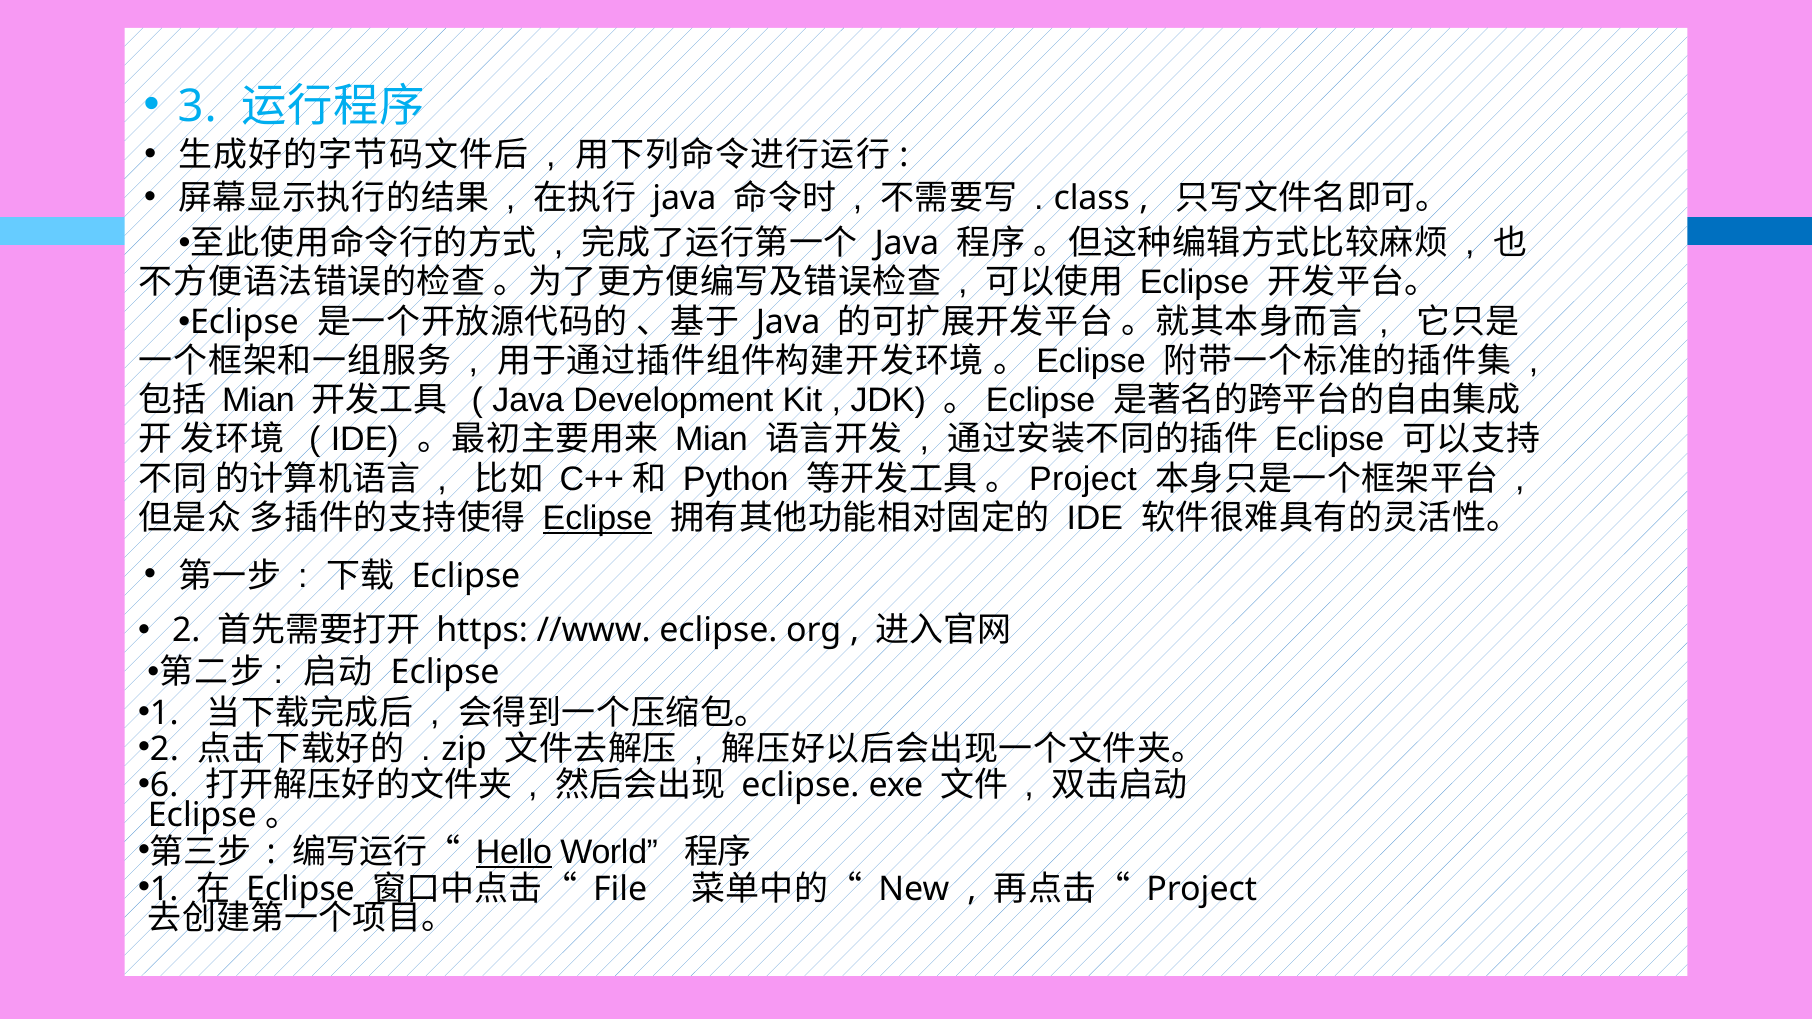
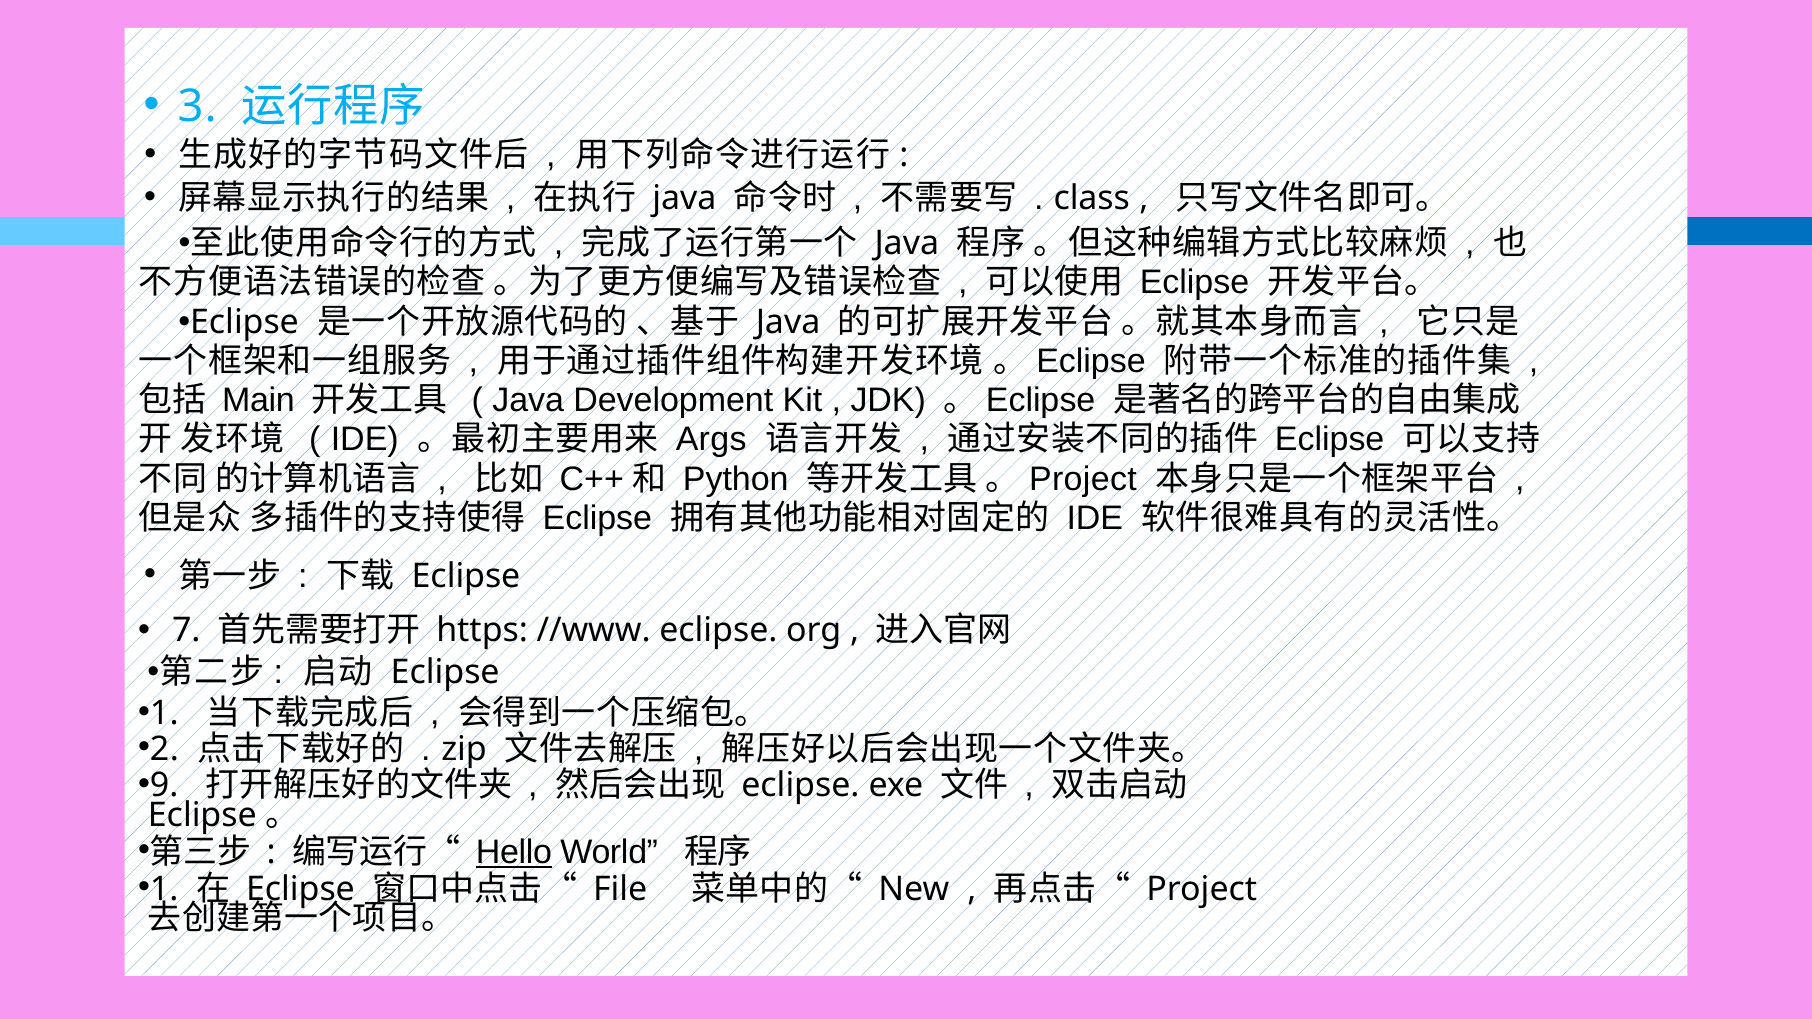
Mian at (259, 401): Mian -> Main
Mian at (712, 440): Mian -> Args
Eclipse at (597, 518) underline: present -> none
2 at (186, 631): 2 -> 7
6: 6 -> 9
